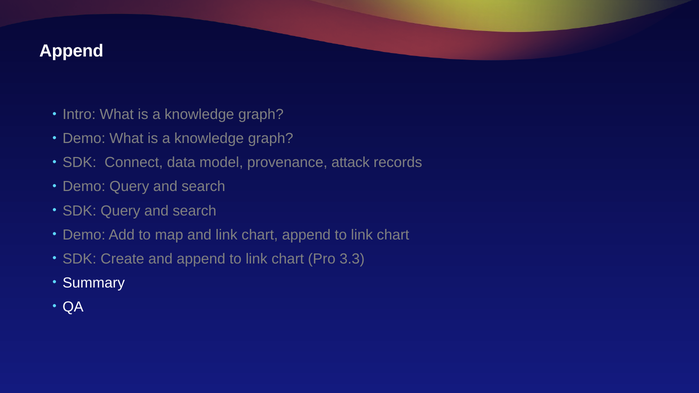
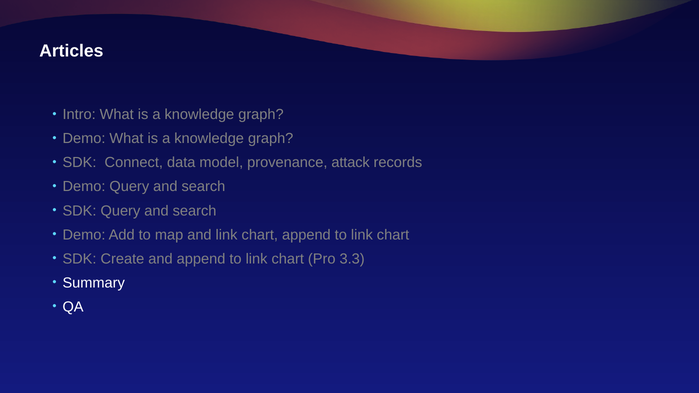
Append at (71, 51): Append -> Articles
